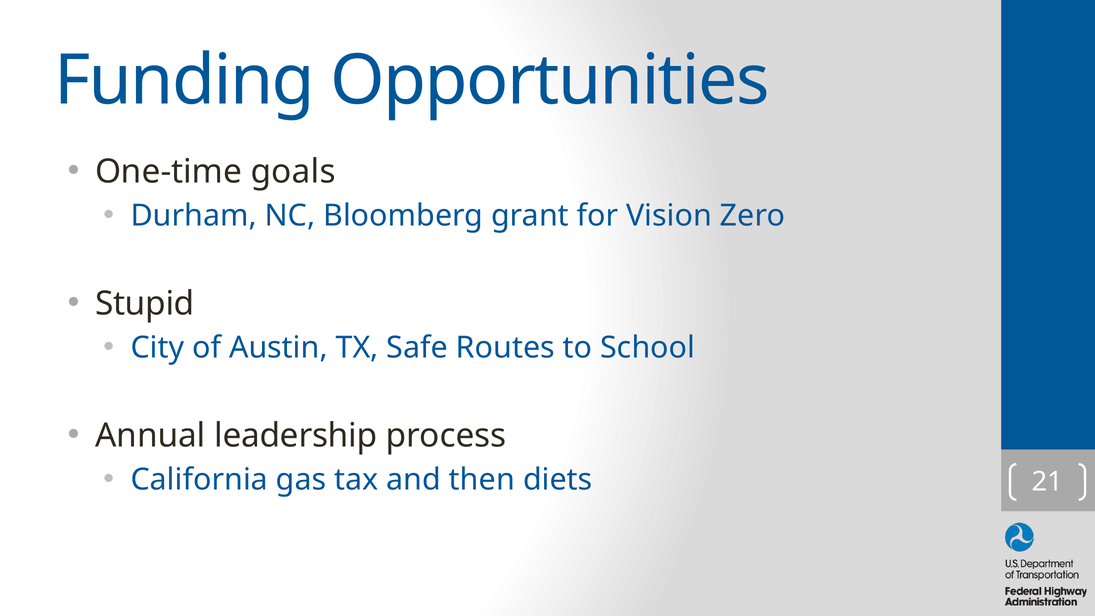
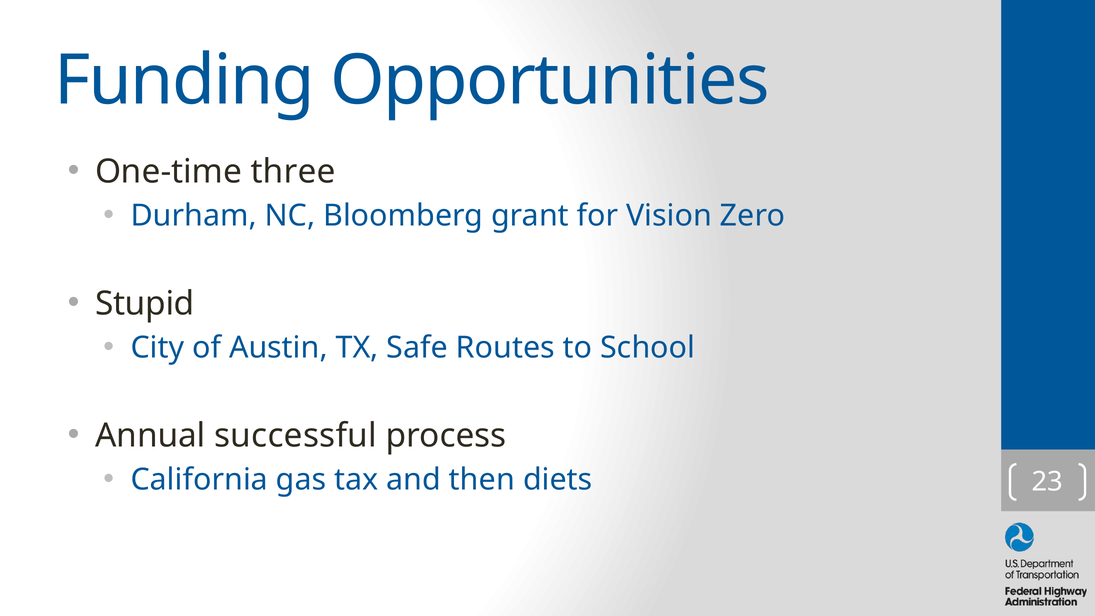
goals: goals -> three
leadership: leadership -> successful
21: 21 -> 23
